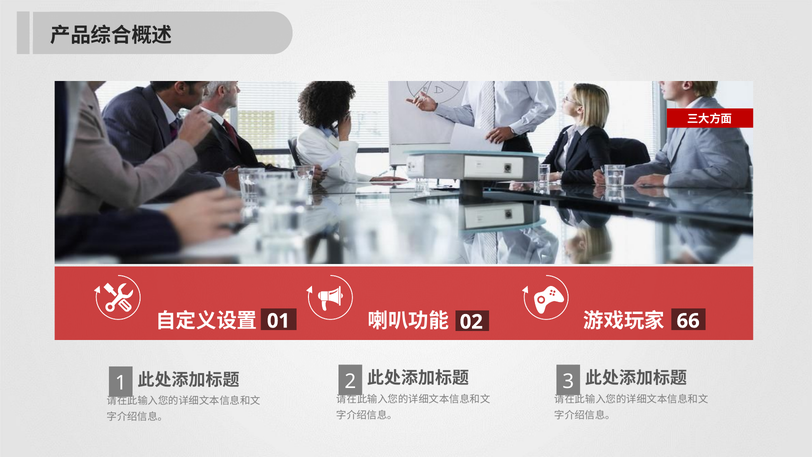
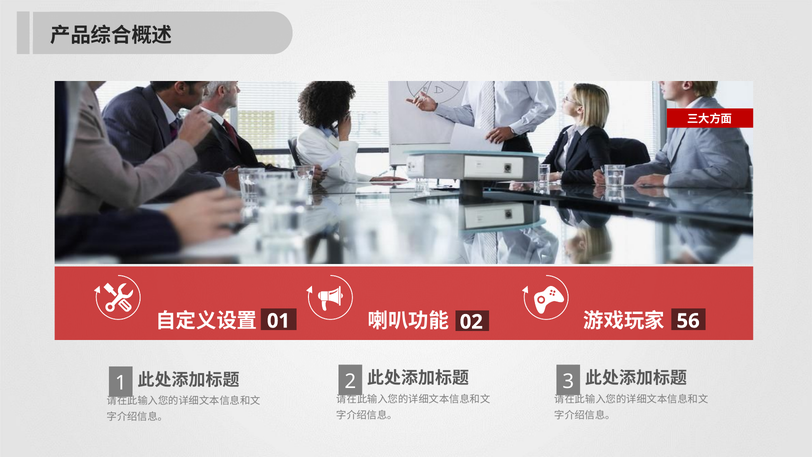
66: 66 -> 56
